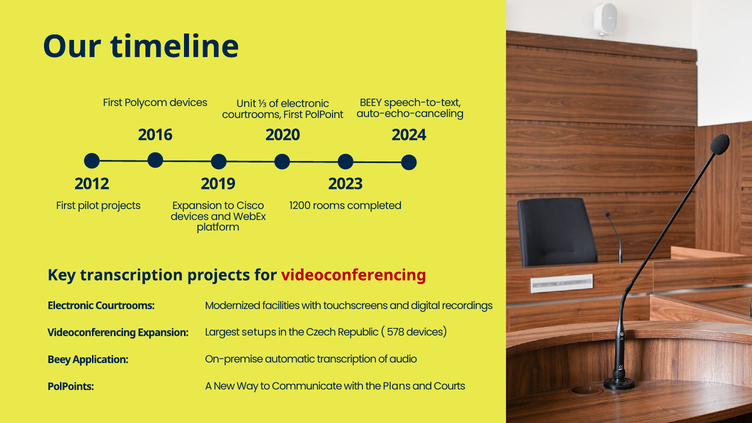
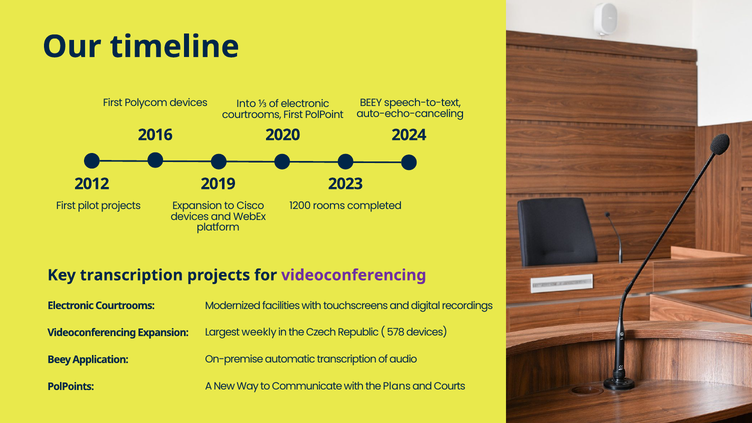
Unit: Unit -> Into
videoconferencing at (354, 275) colour: red -> purple
setups: setups -> weekly
